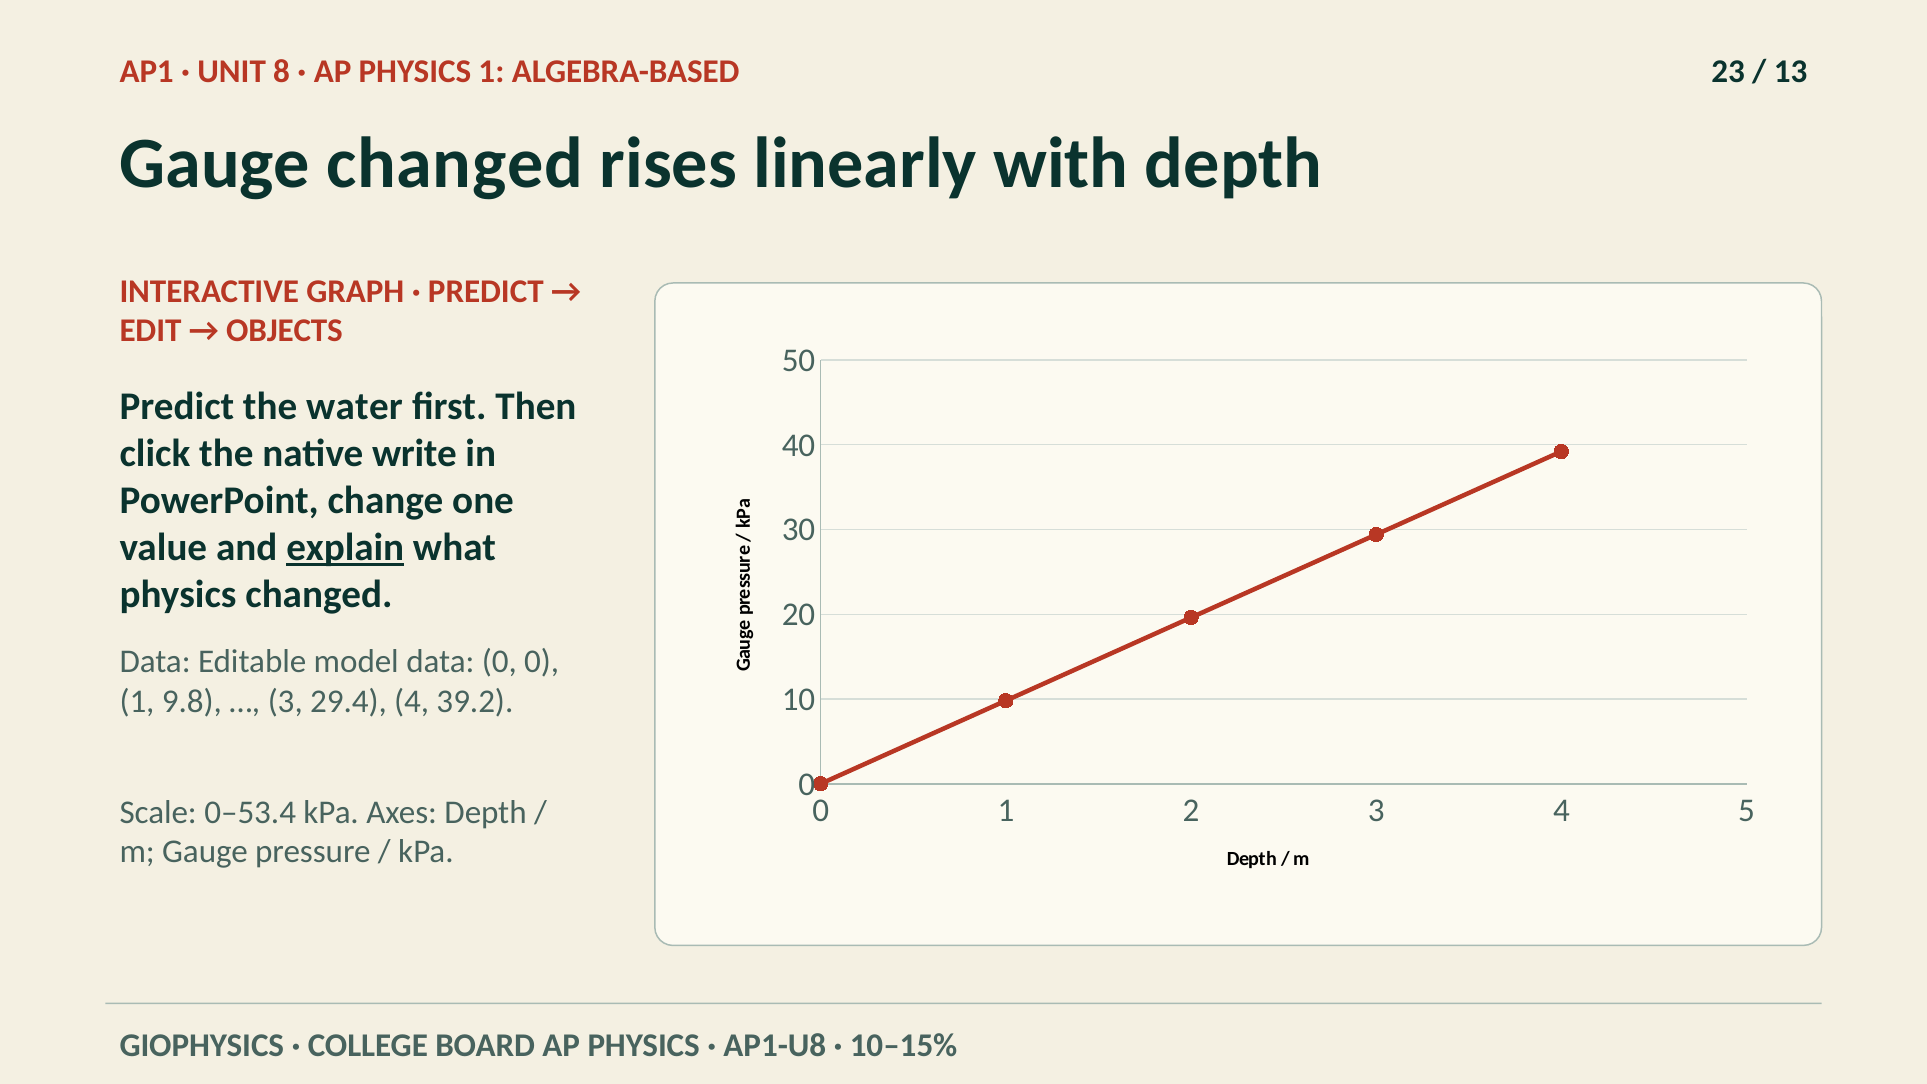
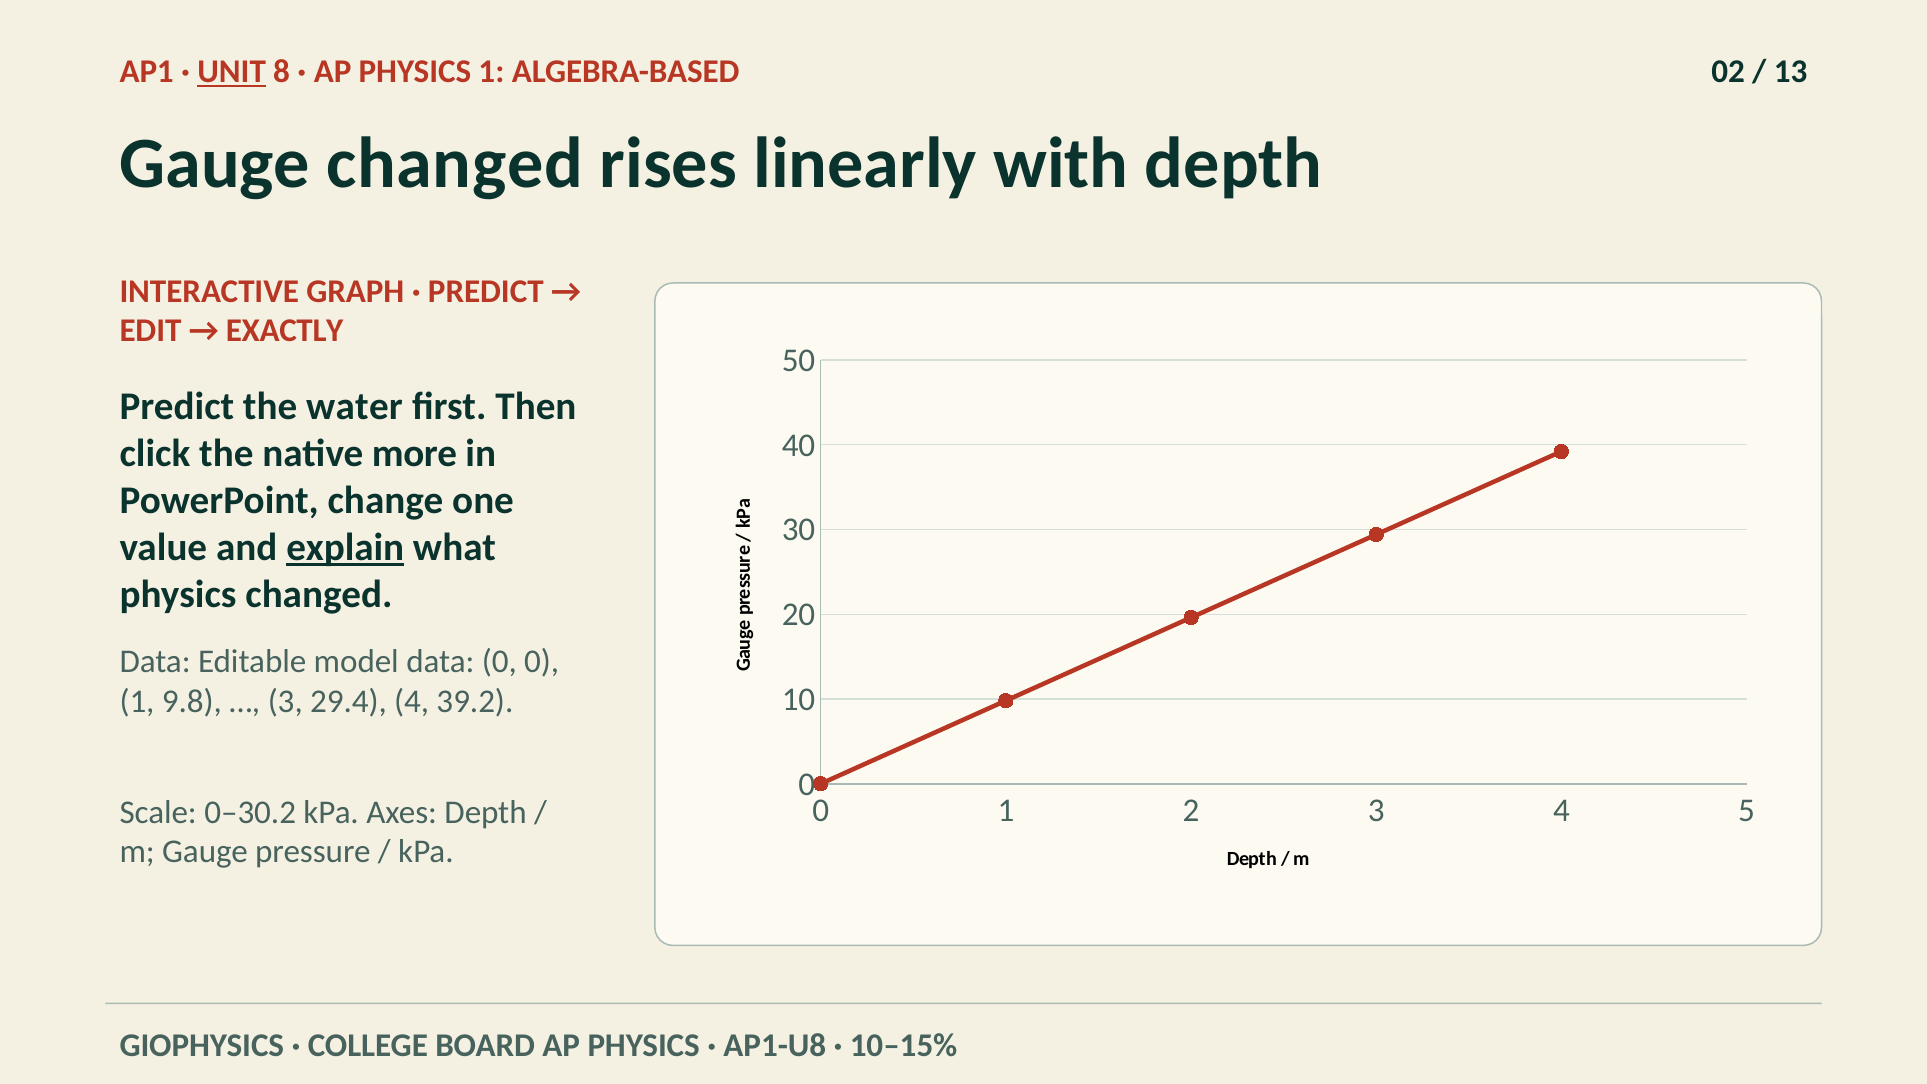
UNIT underline: none -> present
23: 23 -> 02
OBJECTS: OBJECTS -> EXACTLY
write: write -> more
0–53.4: 0–53.4 -> 0–30.2
